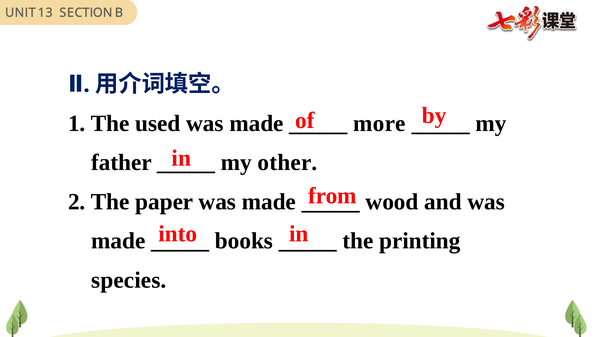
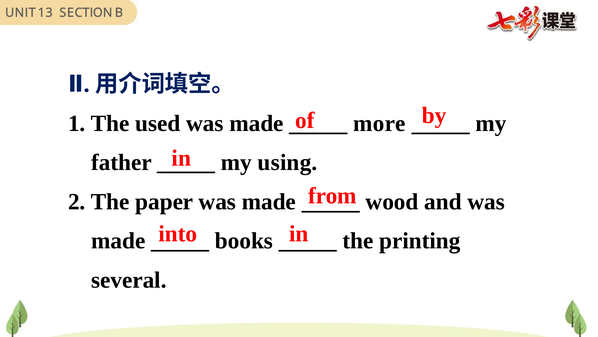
other: other -> using
species: species -> several
